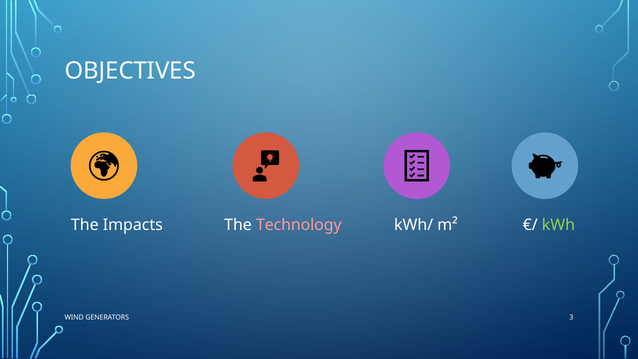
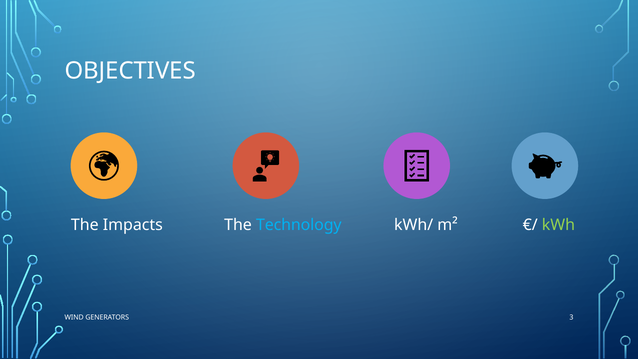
Technology colour: pink -> light blue
